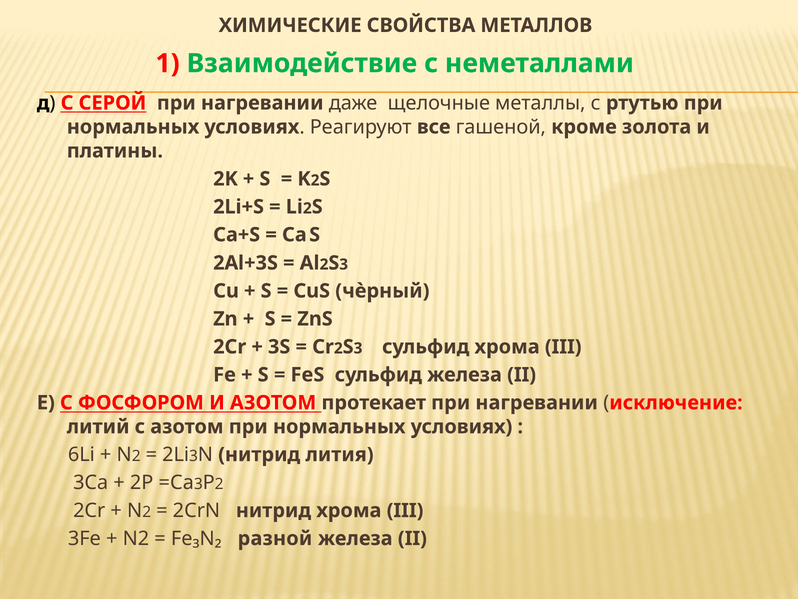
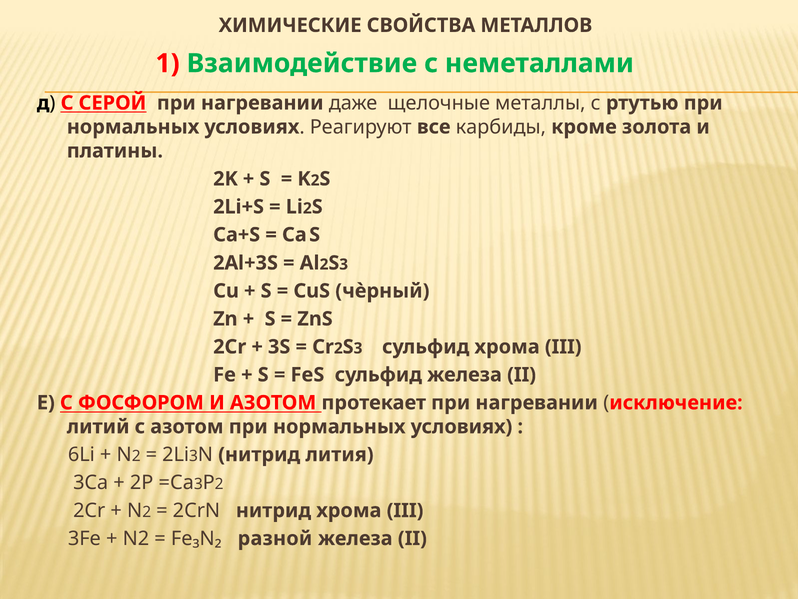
гашеной: гашеной -> карбиды
